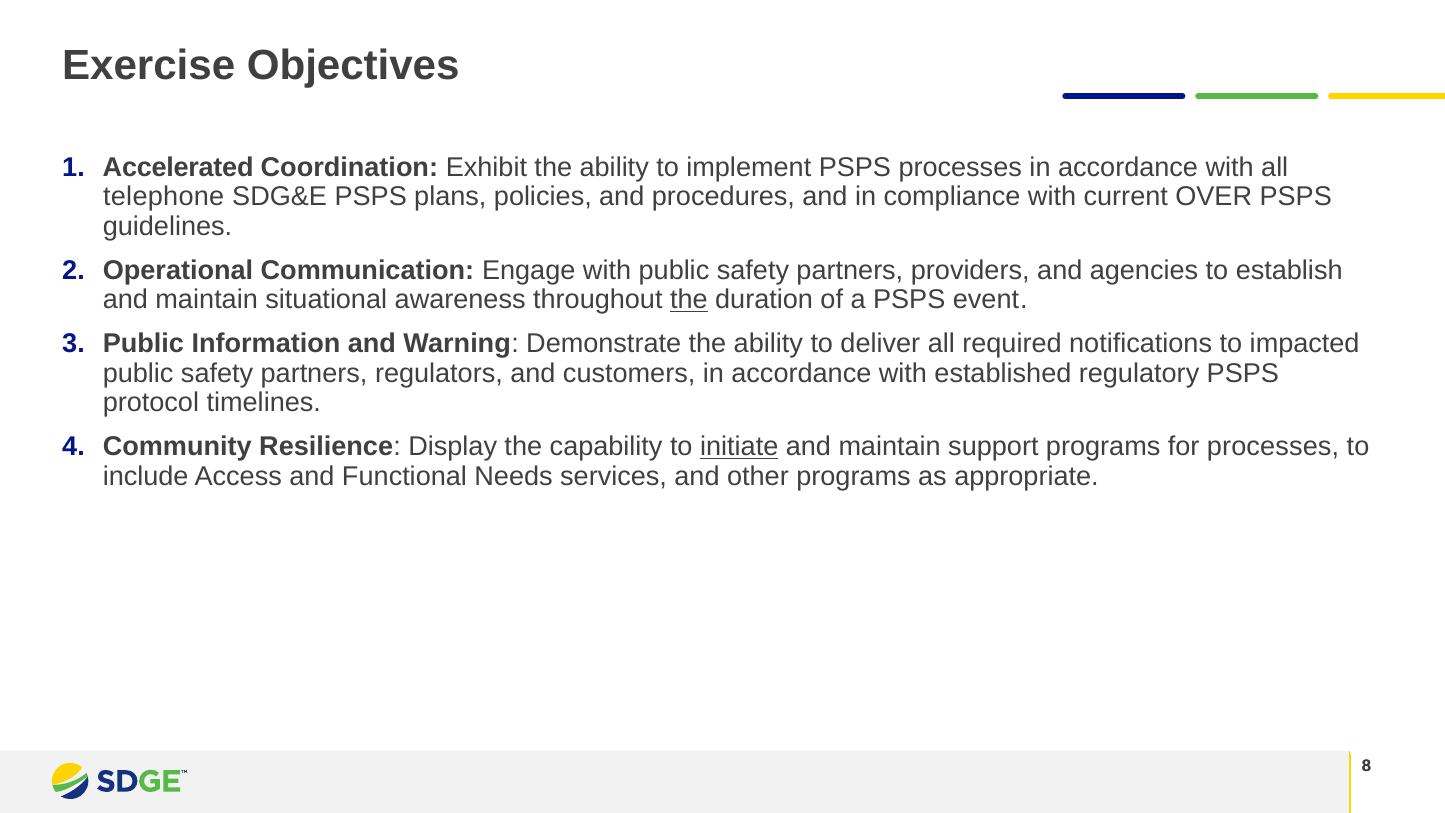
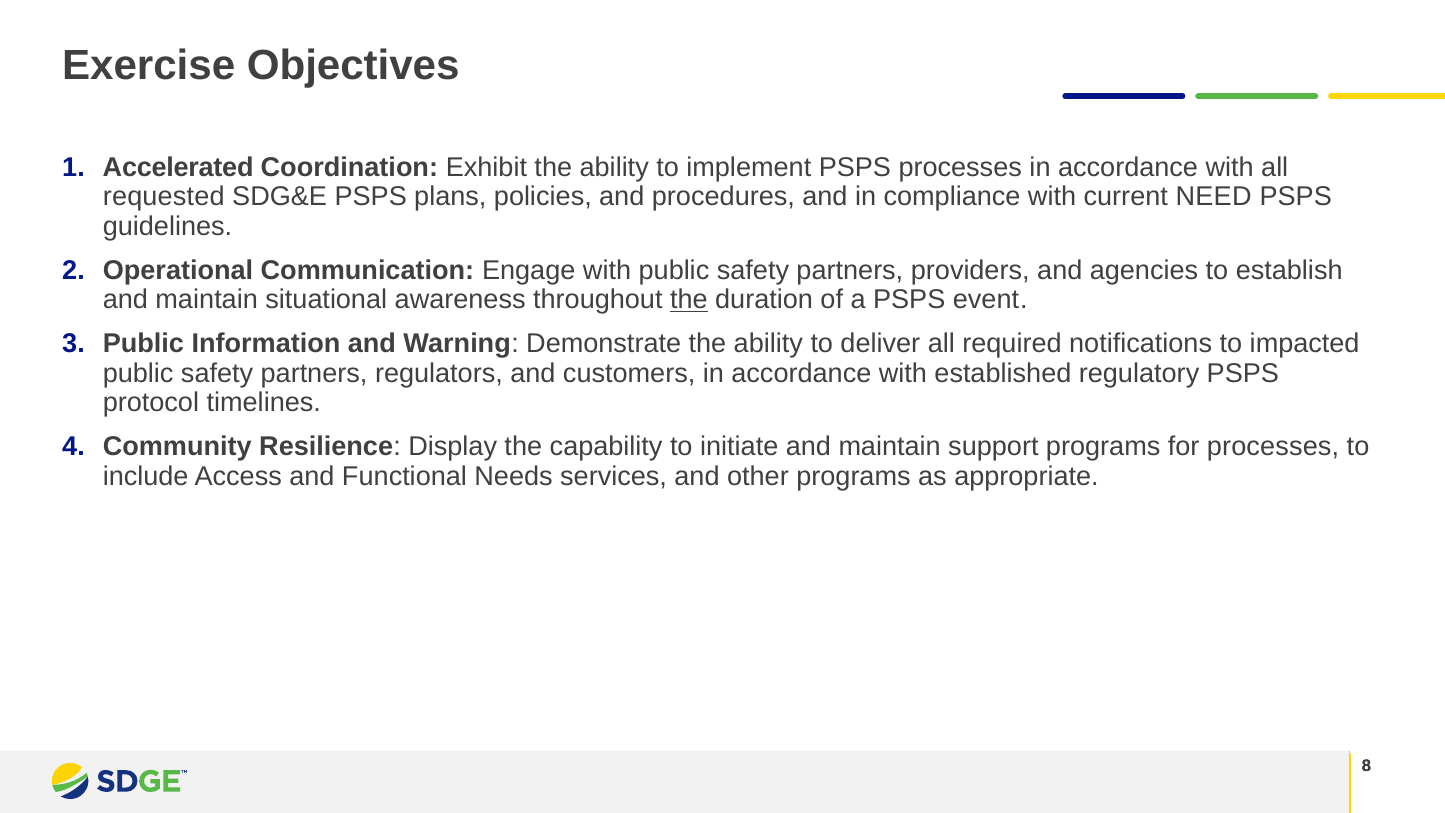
telephone: telephone -> requested
OVER: OVER -> NEED
initiate underline: present -> none
